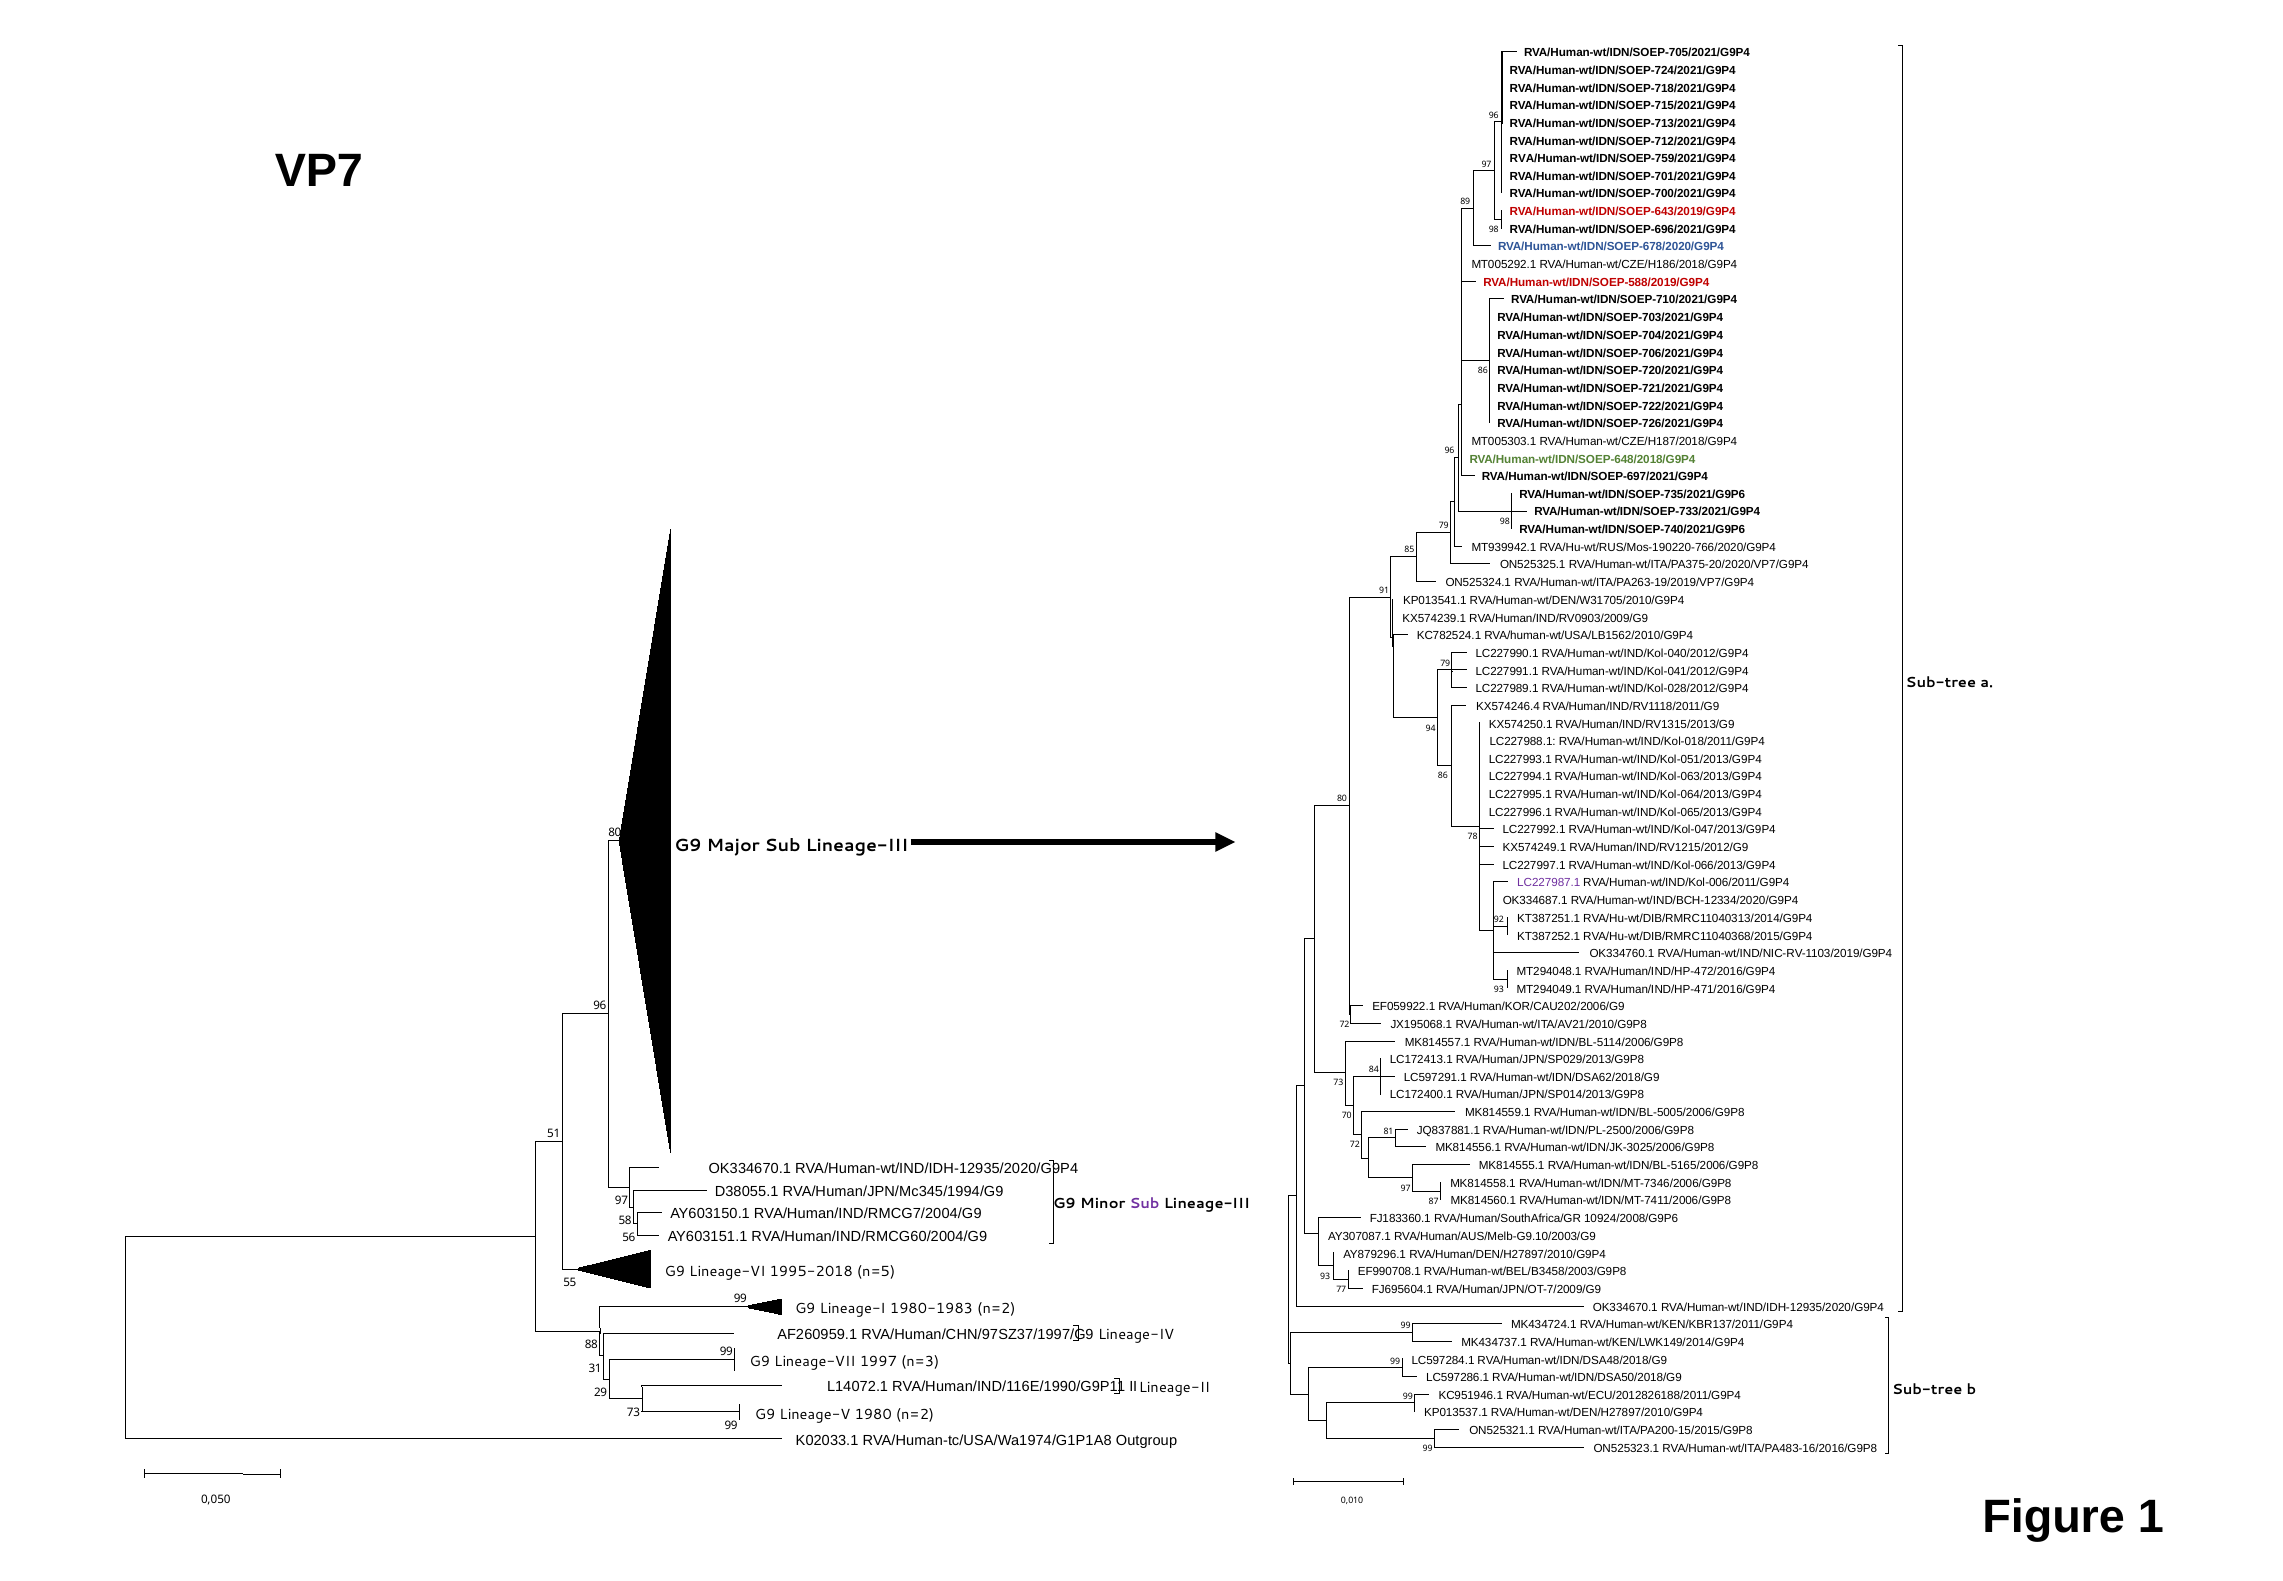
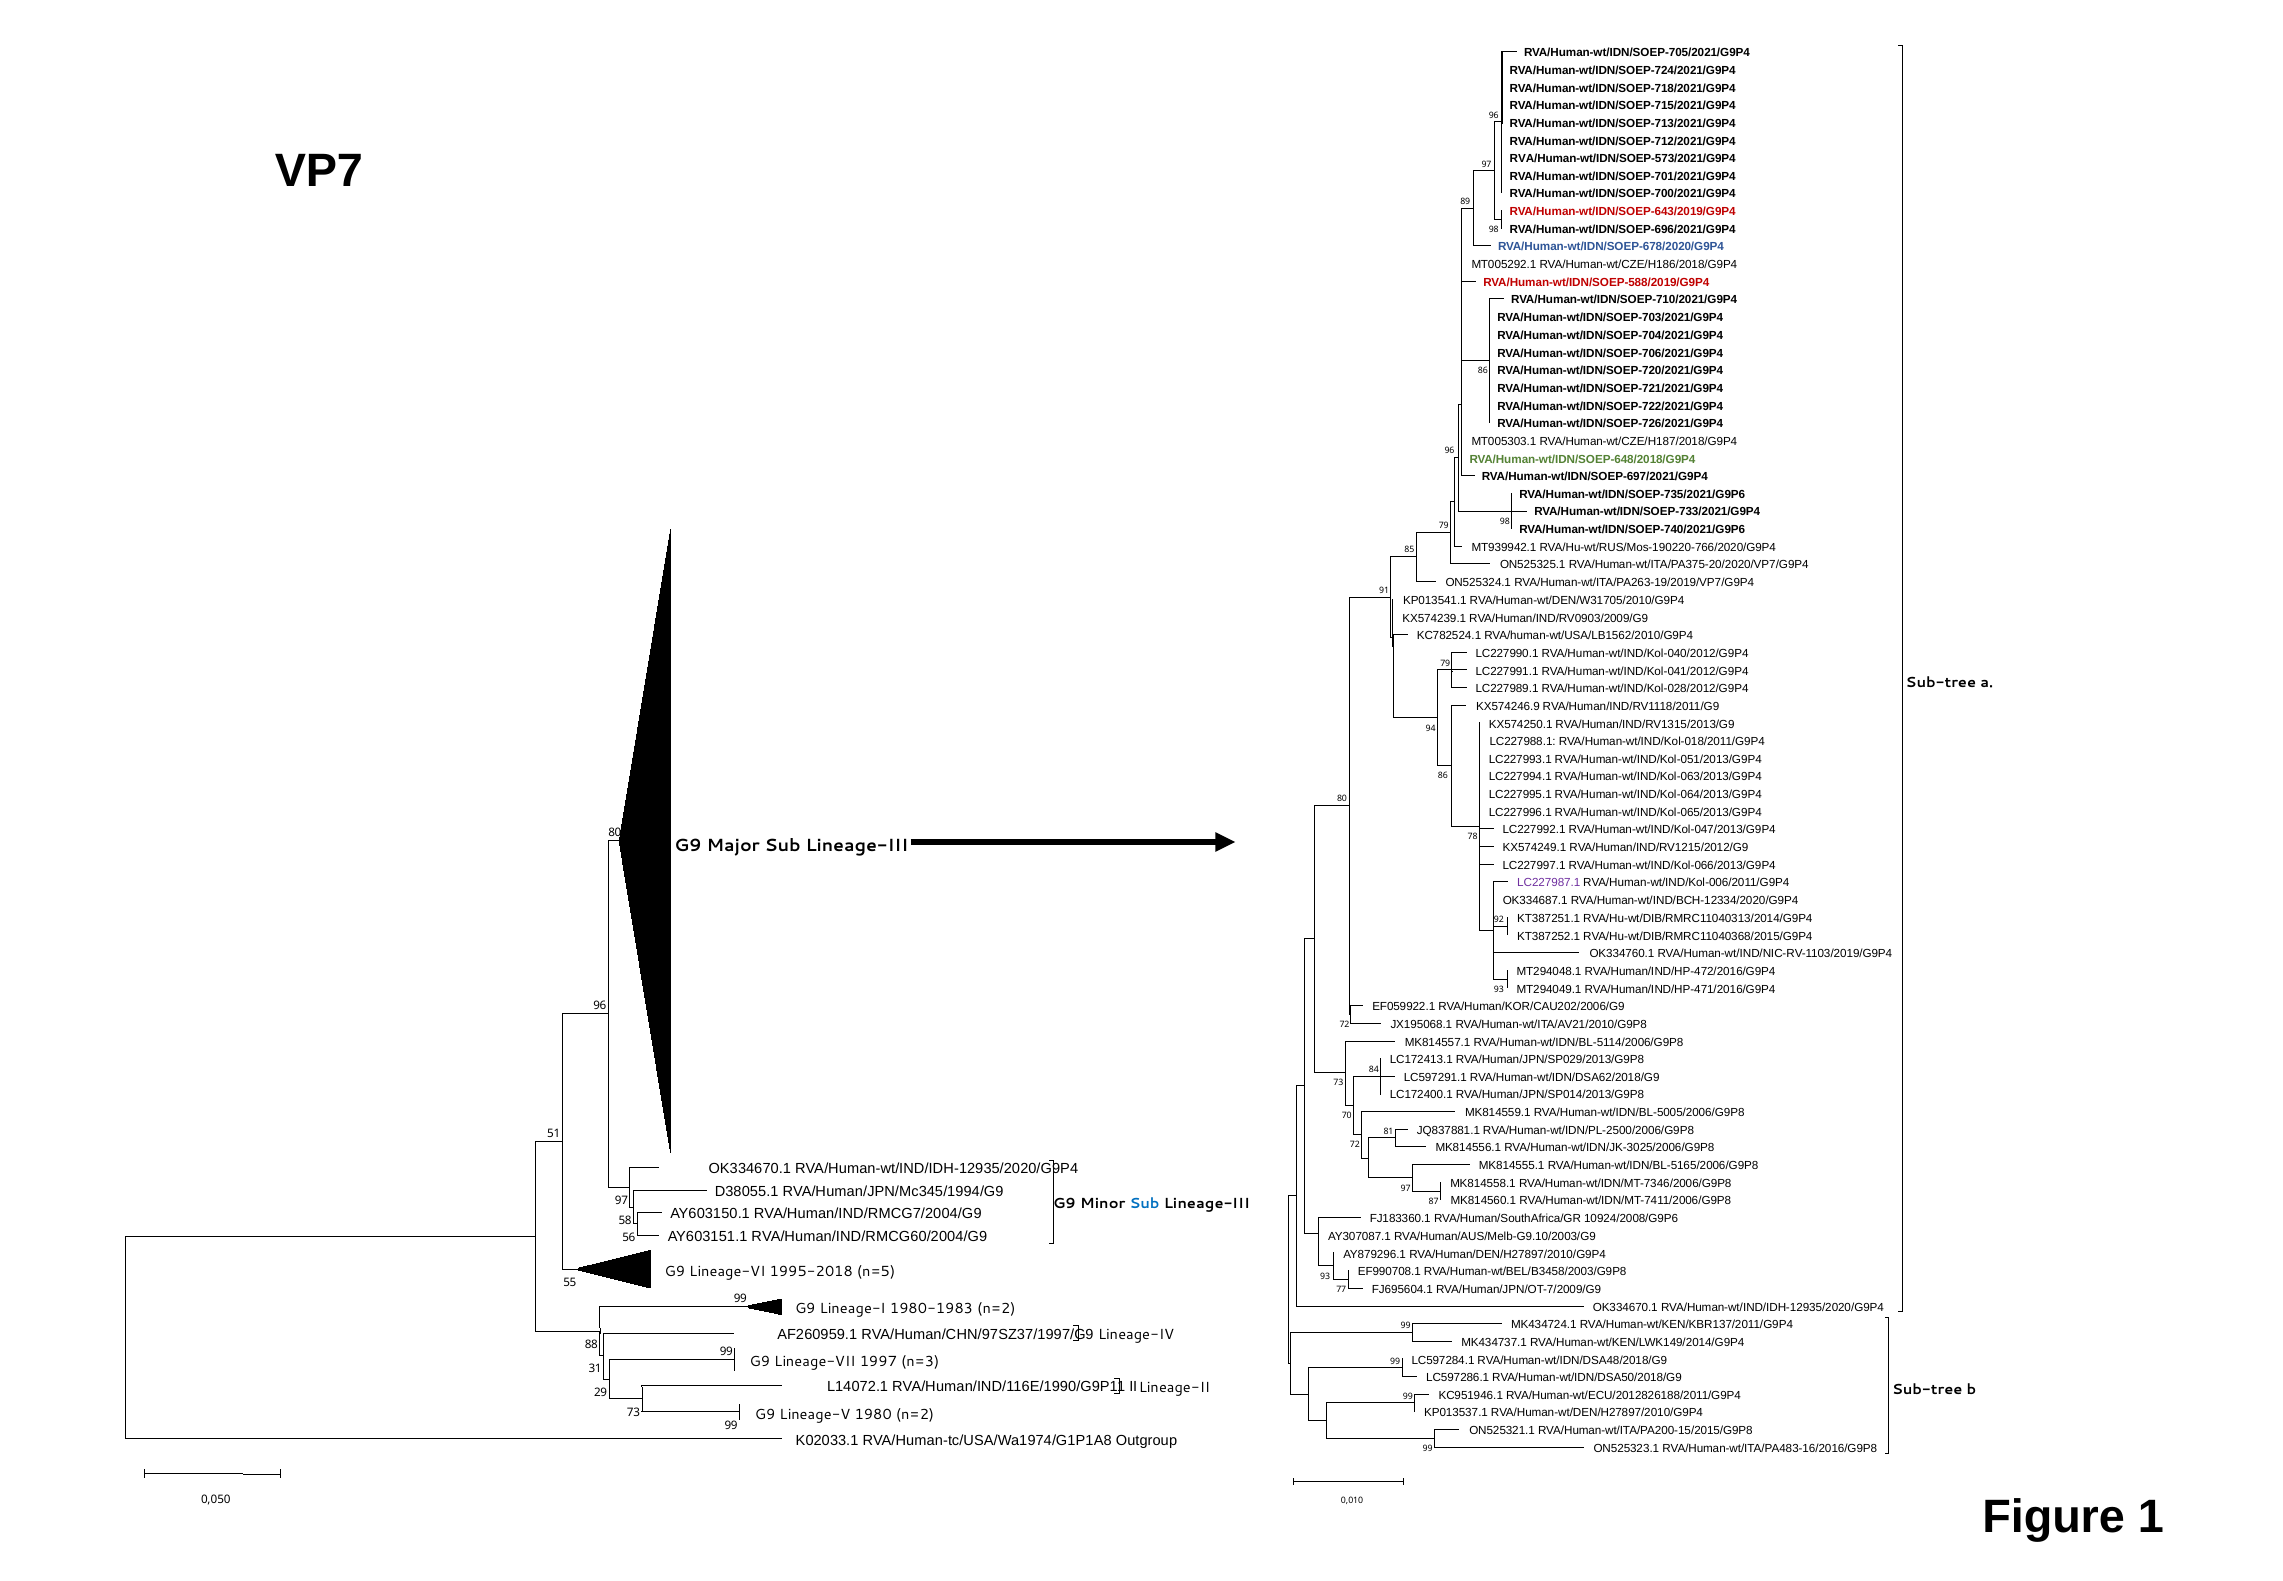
RVA/Human-wt/IDN/SOEP-759/2021/G9P4: RVA/Human-wt/IDN/SOEP-759/2021/G9P4 -> RVA/Human-wt/IDN/SOEP-573/2021/G9P4
KX574246.4: KX574246.4 -> KX574246.9
Sub at (1144, 1203) colour: purple -> blue
